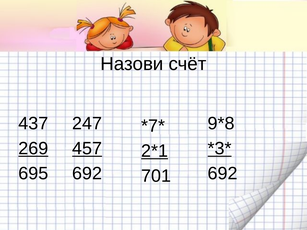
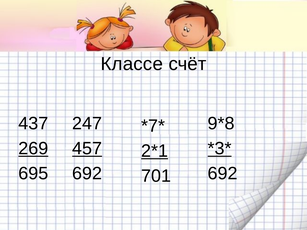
Назови: Назови -> Классе
